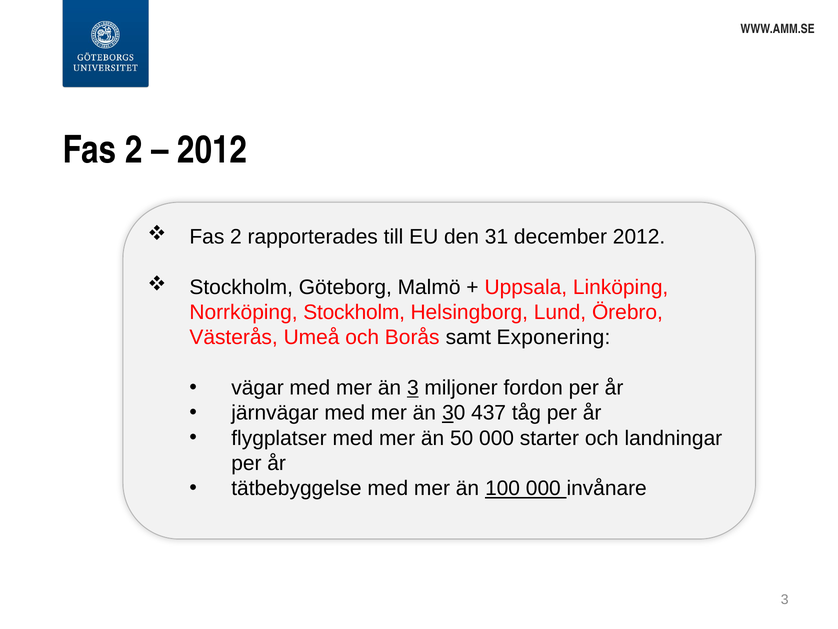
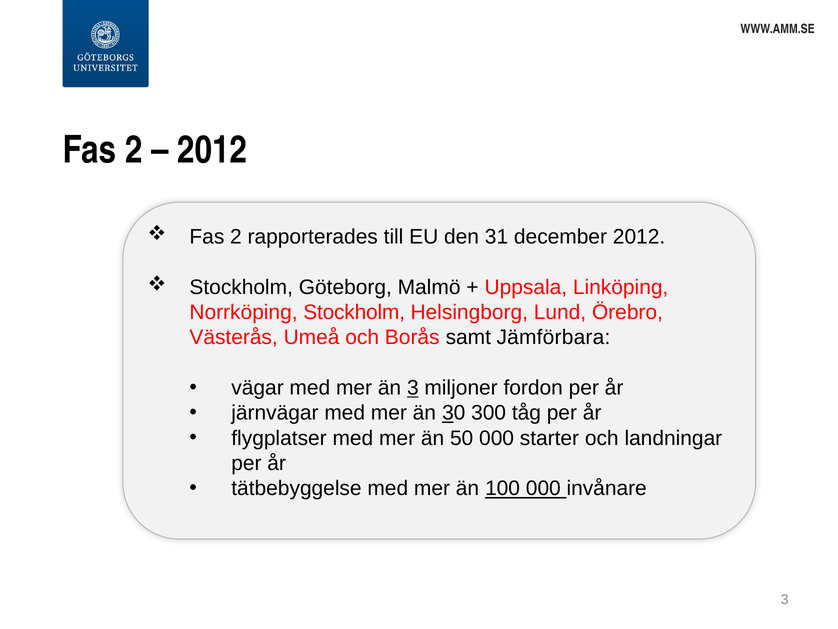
Exponering: Exponering -> Jämförbara
437: 437 -> 300
